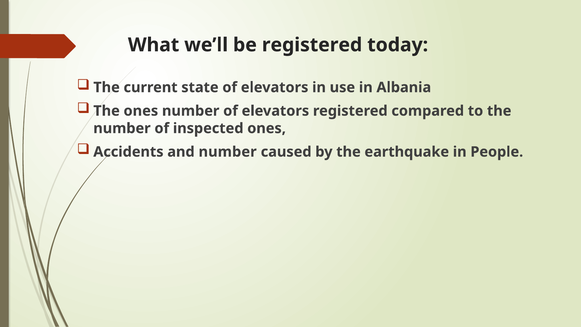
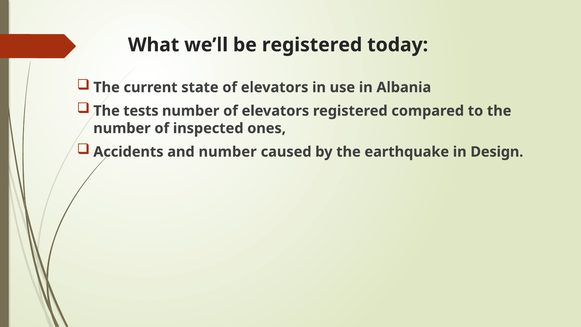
The ones: ones -> tests
People: People -> Design
